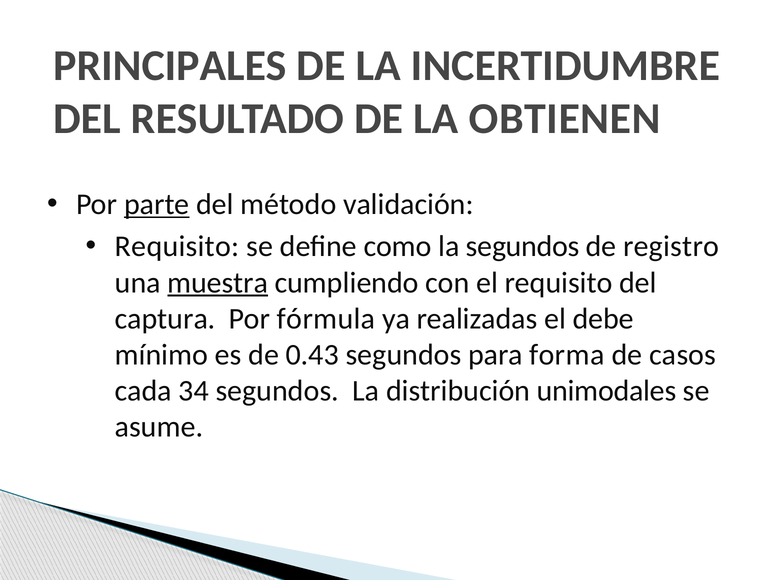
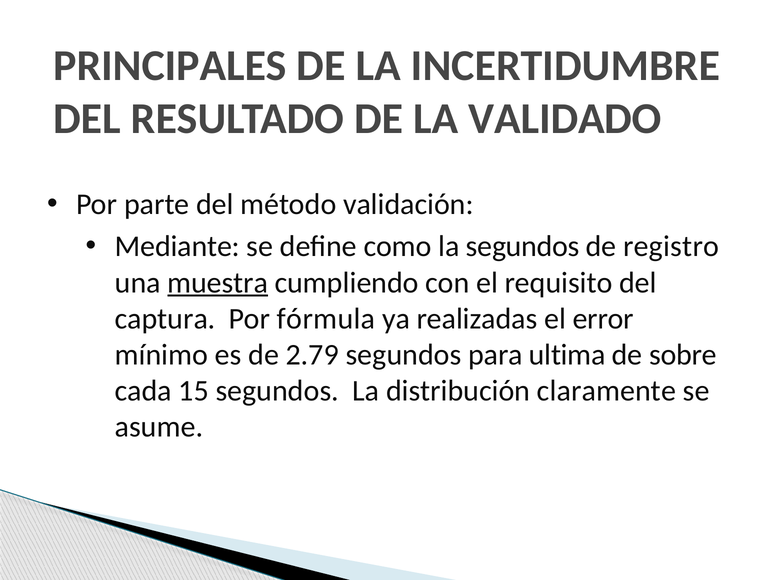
OBTIENEN: OBTIENEN -> VALIDADO
parte underline: present -> none
Requisito at (177, 246): Requisito -> Mediante
debe: debe -> error
0.43: 0.43 -> 2.79
forma: forma -> ultima
casos: casos -> sobre
34: 34 -> 15
unimodales: unimodales -> claramente
